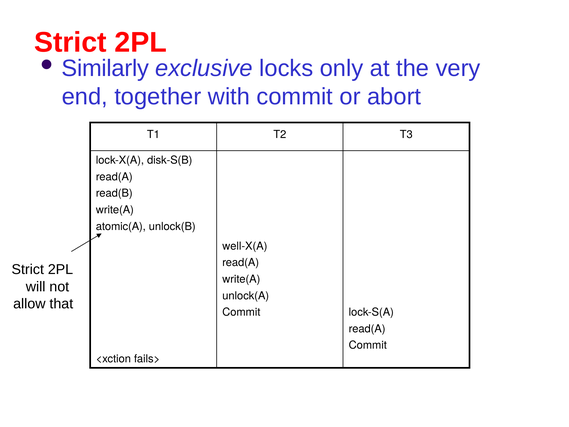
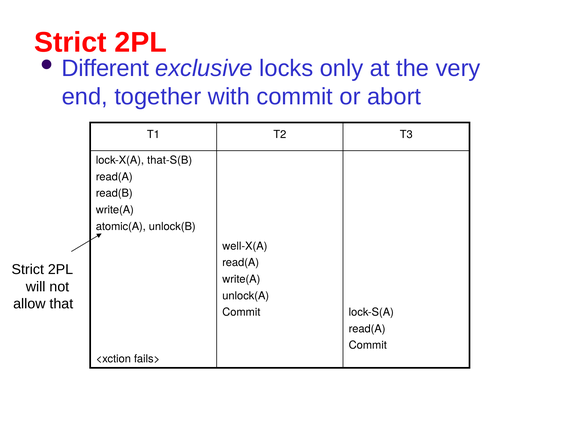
Similarly: Similarly -> Different
disk-S(B: disk-S(B -> that-S(B
